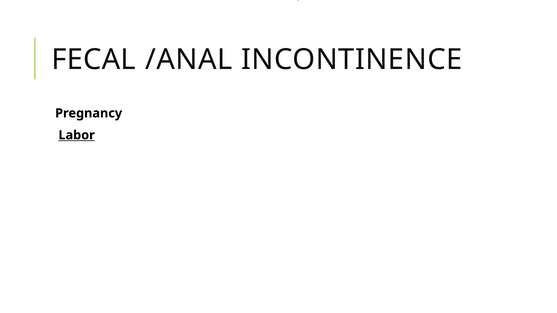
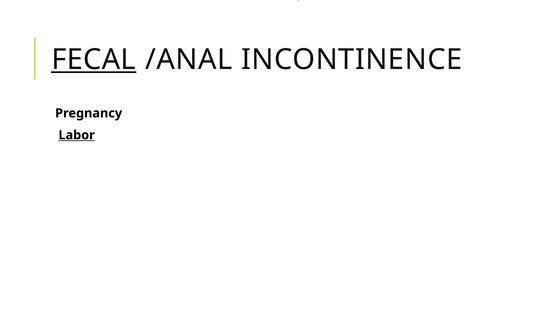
FECAL underline: none -> present
